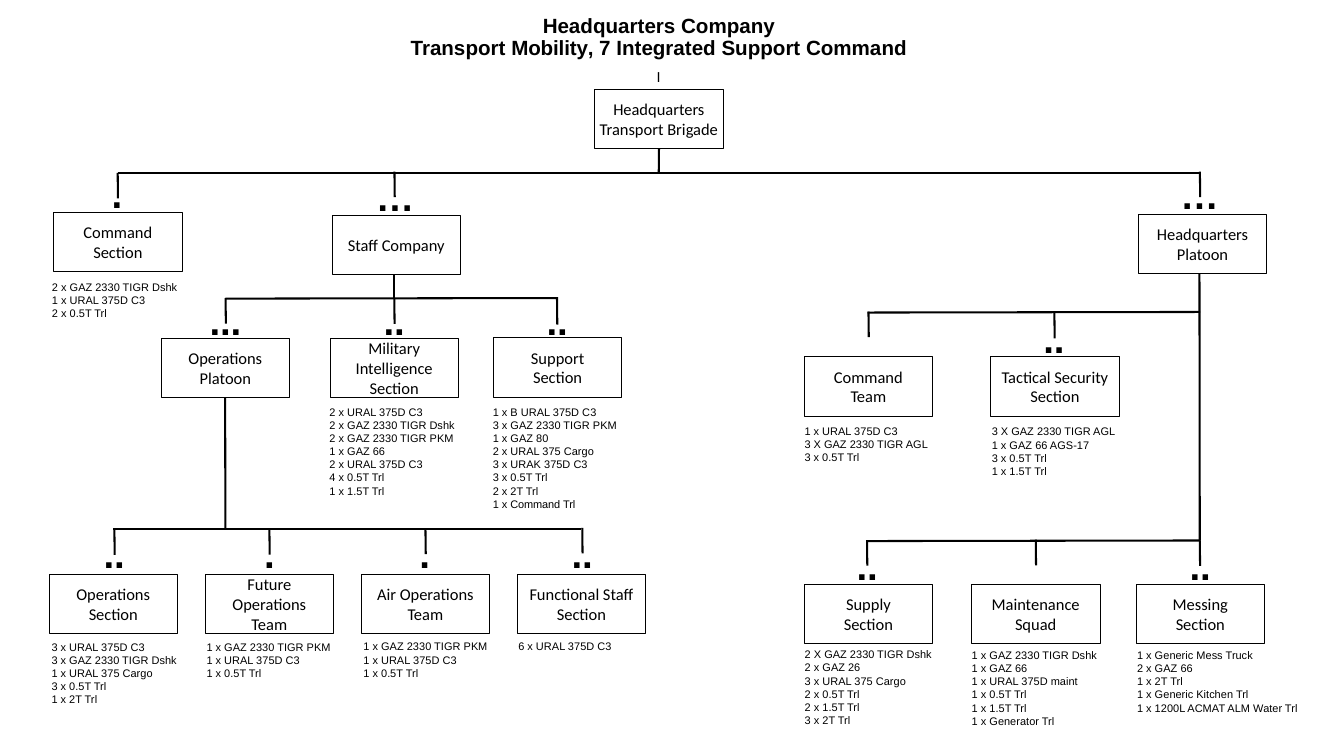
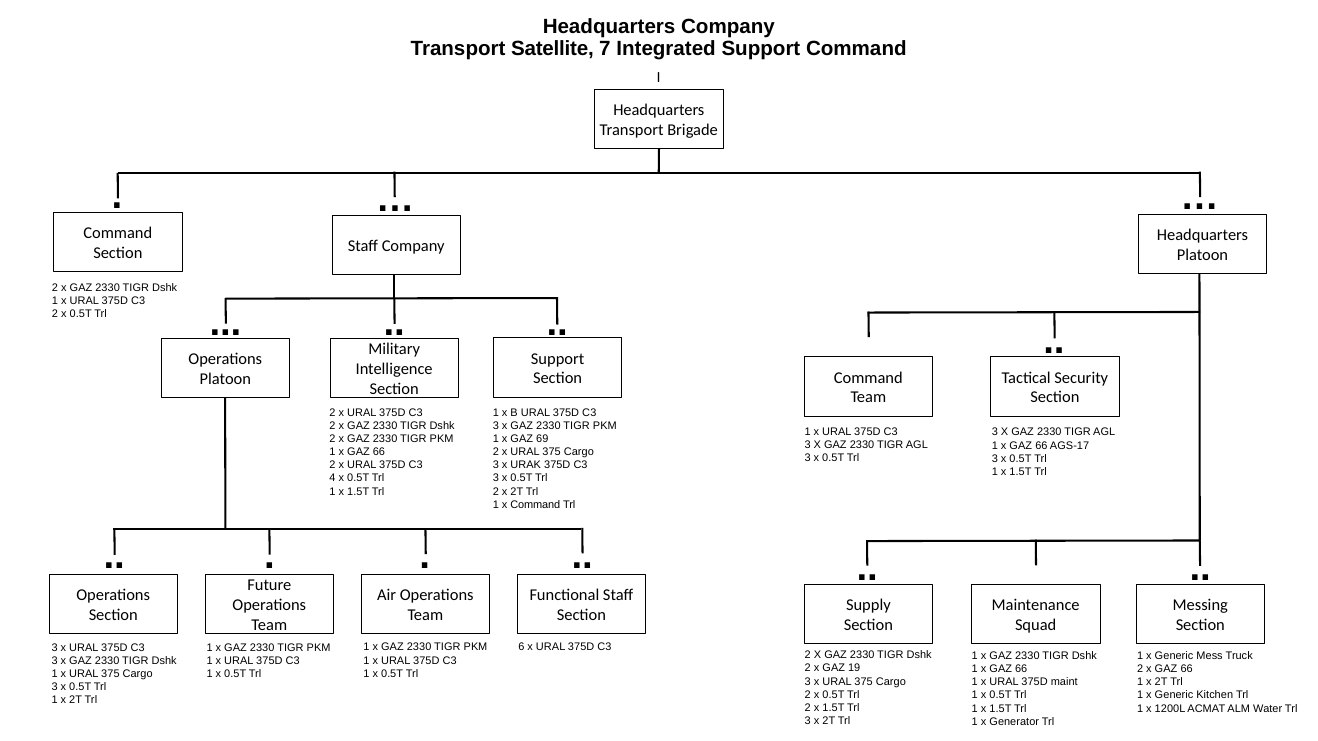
Mobility: Mobility -> Satellite
80: 80 -> 69
26: 26 -> 19
